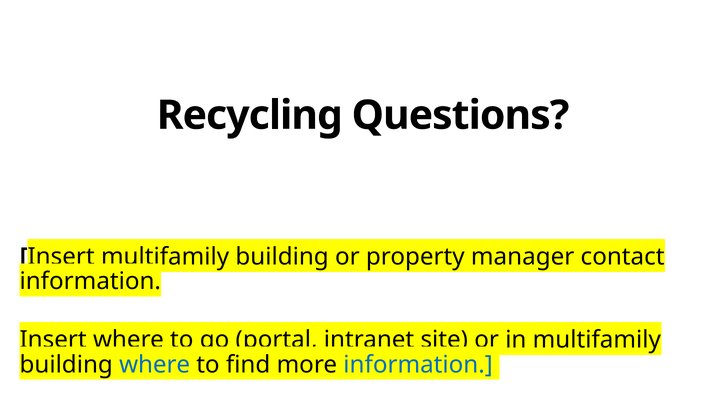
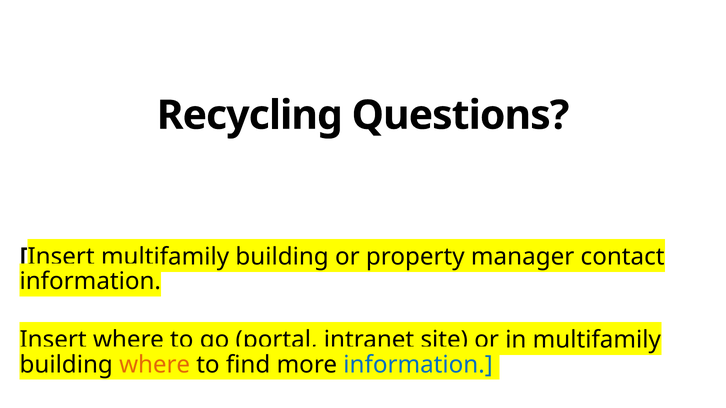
where at (155, 365) colour: blue -> orange
